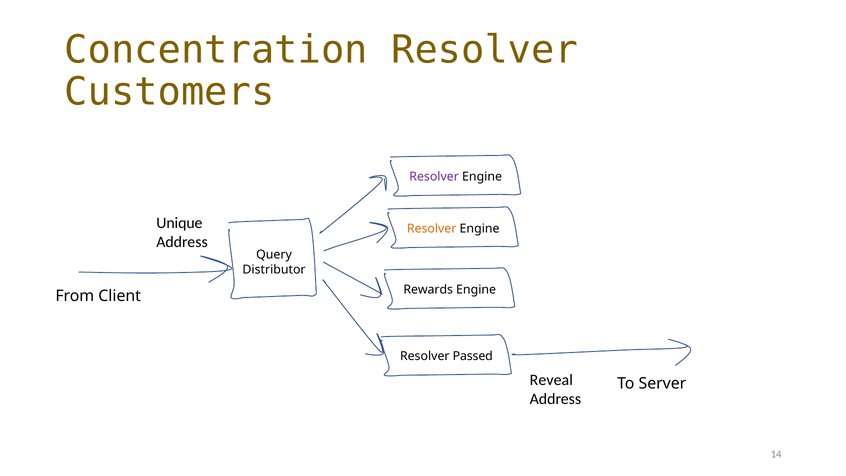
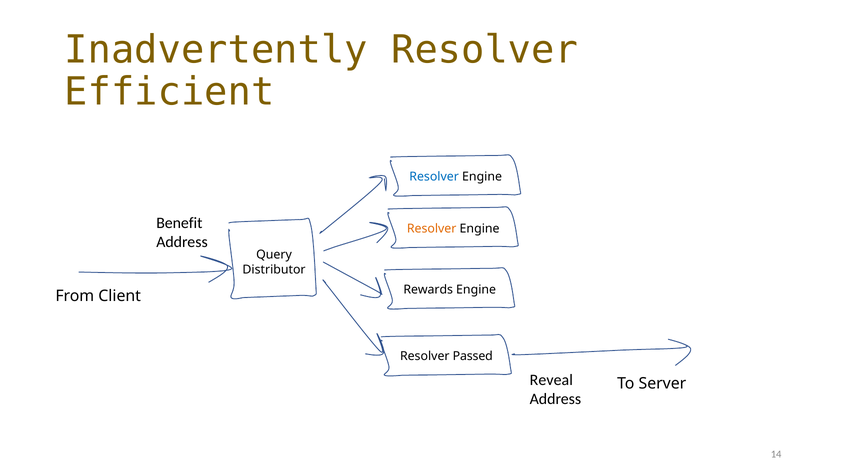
Concentration: Concentration -> Inadvertently
Customers: Customers -> Efficient
Resolver at (434, 177) colour: purple -> blue
Unique: Unique -> Benefit
